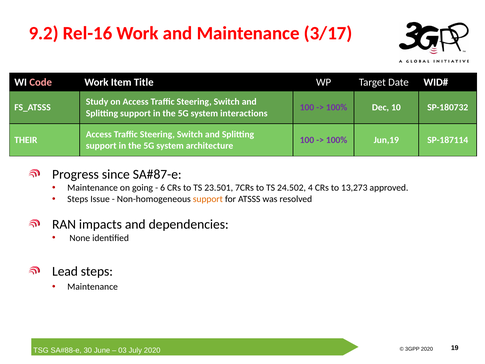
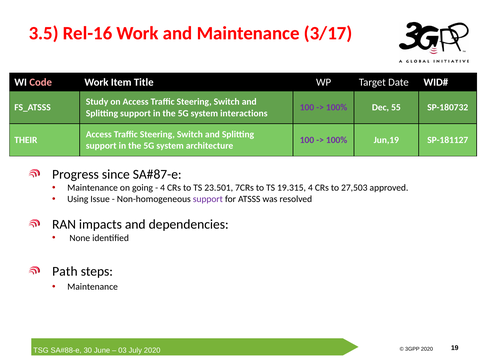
9.2: 9.2 -> 3.5
10: 10 -> 55
SP-187114: SP-187114 -> SP-181127
6 at (163, 188): 6 -> 4
24.502: 24.502 -> 19.315
13,273: 13,273 -> 27,503
Steps at (78, 199): Steps -> Using
support at (208, 199) colour: orange -> purple
Lead: Lead -> Path
